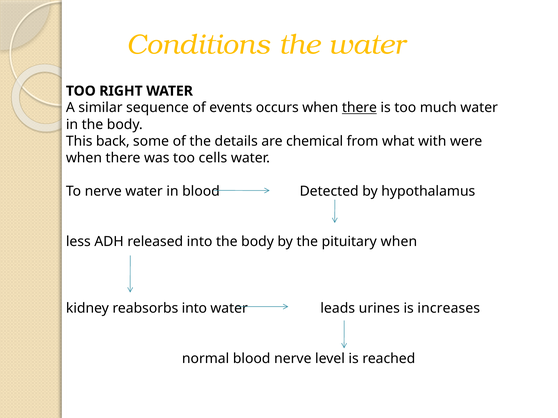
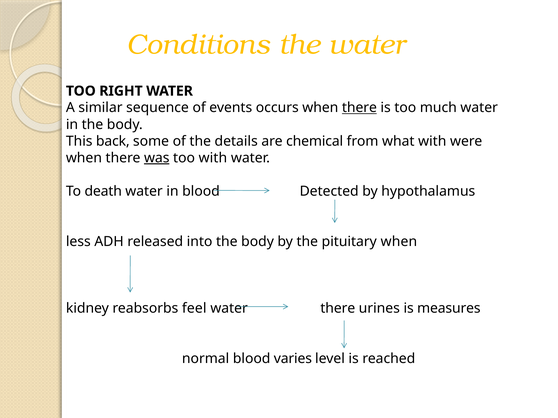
was underline: none -> present
too cells: cells -> with
To nerve: nerve -> death
reabsorbs into: into -> feel
water leads: leads -> there
increases: increases -> measures
blood nerve: nerve -> varies
